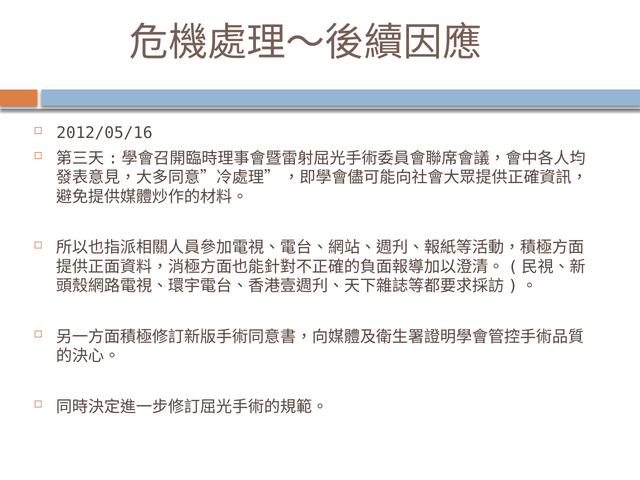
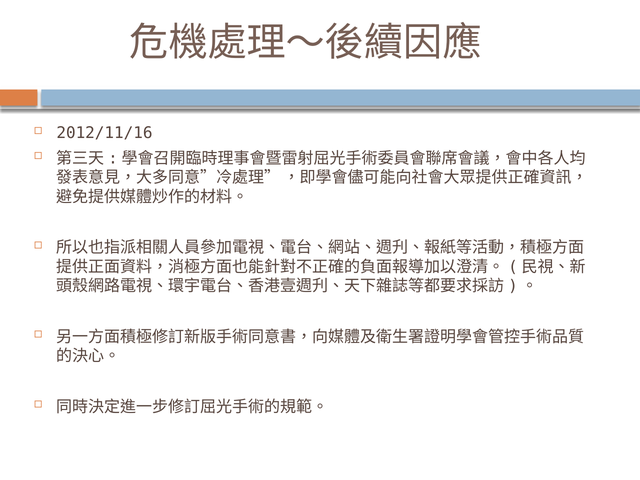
2012/05/16: 2012/05/16 -> 2012/11/16
